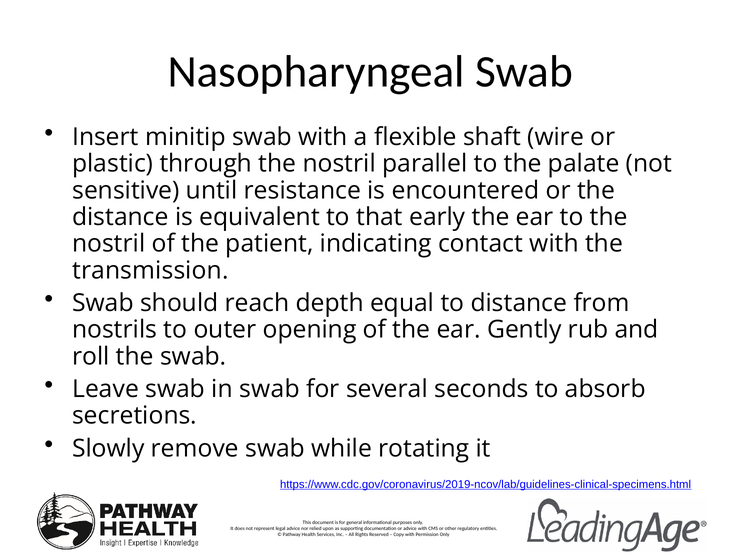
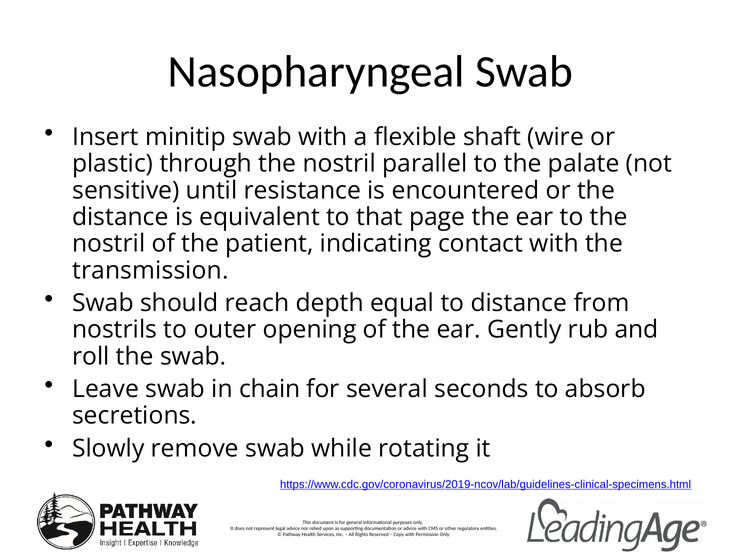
early: early -> page
in swab: swab -> chain
